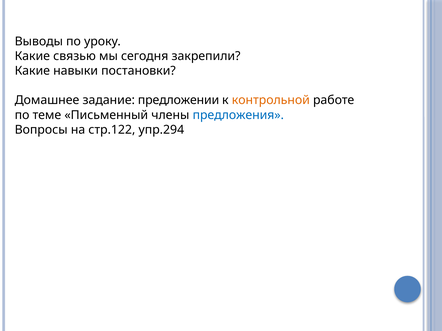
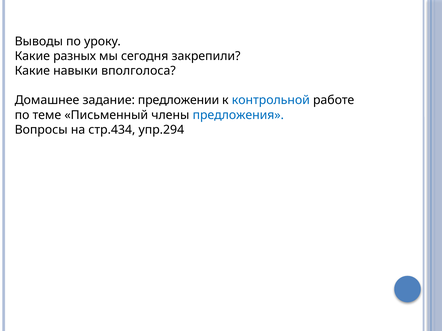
связью: связью -> разных
постановки: постановки -> вполголоса
контрольной colour: orange -> blue
стр.122: стр.122 -> стр.434
